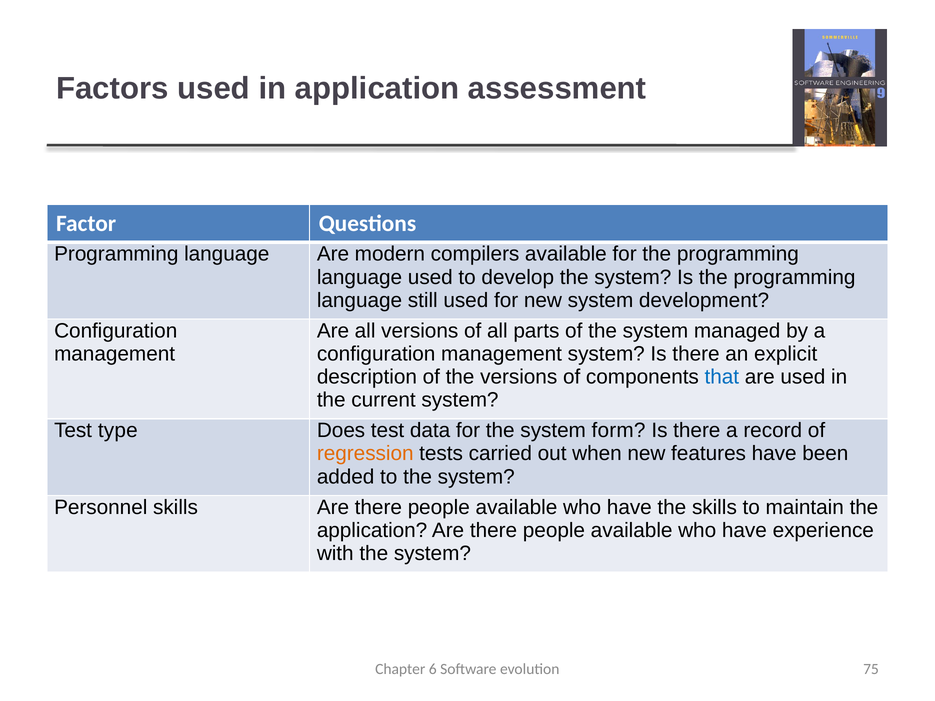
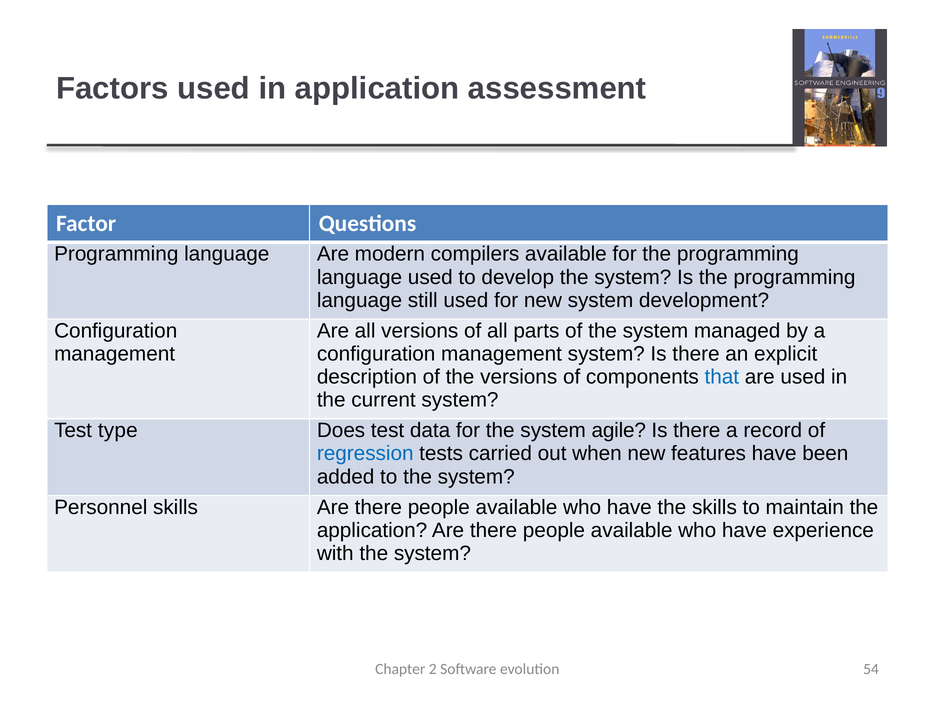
form: form -> agile
regression colour: orange -> blue
6: 6 -> 2
75: 75 -> 54
